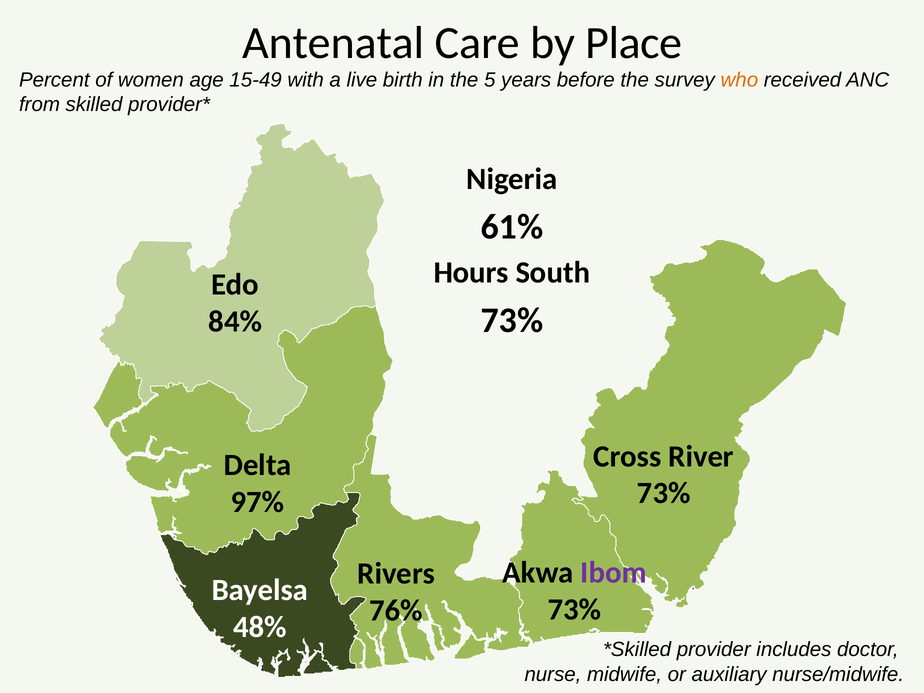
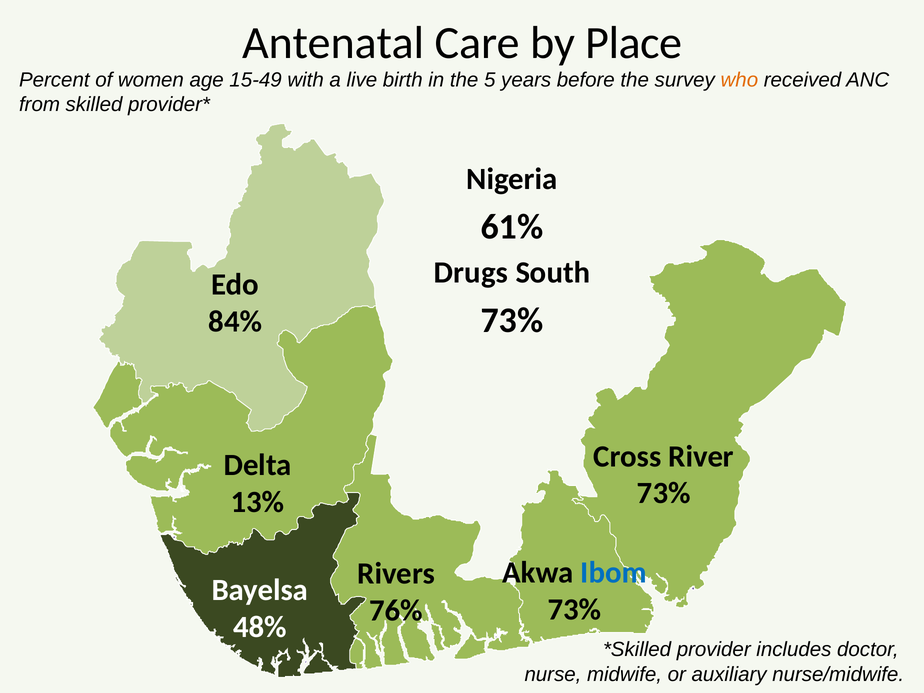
Hours: Hours -> Drugs
97%: 97% -> 13%
Ibom colour: purple -> blue
